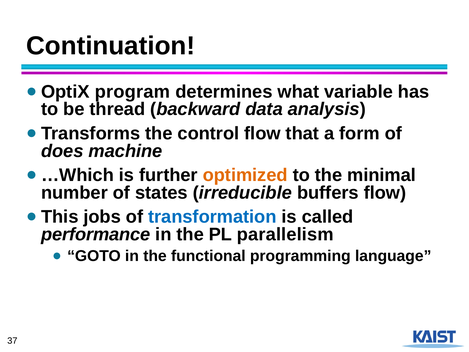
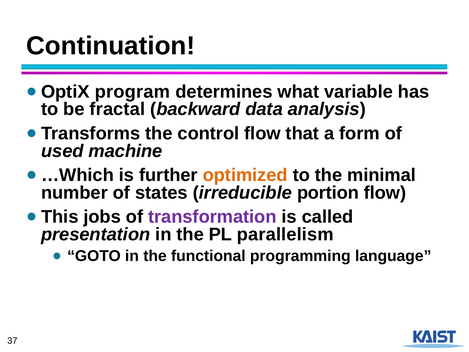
thread: thread -> fractal
does: does -> used
buffers: buffers -> portion
transformation colour: blue -> purple
performance: performance -> presentation
